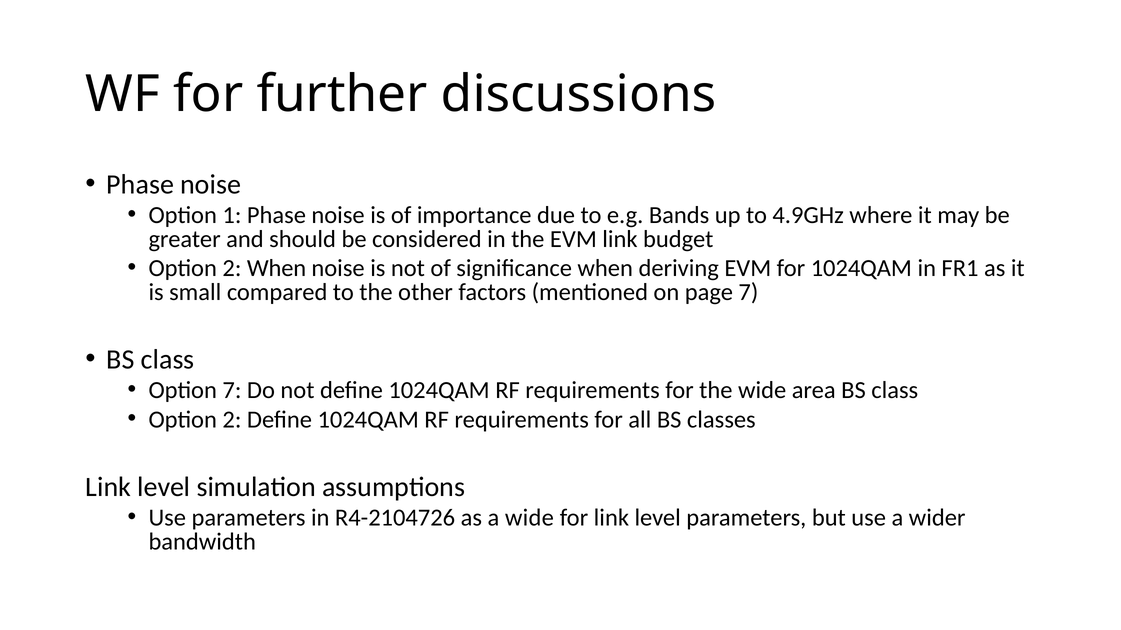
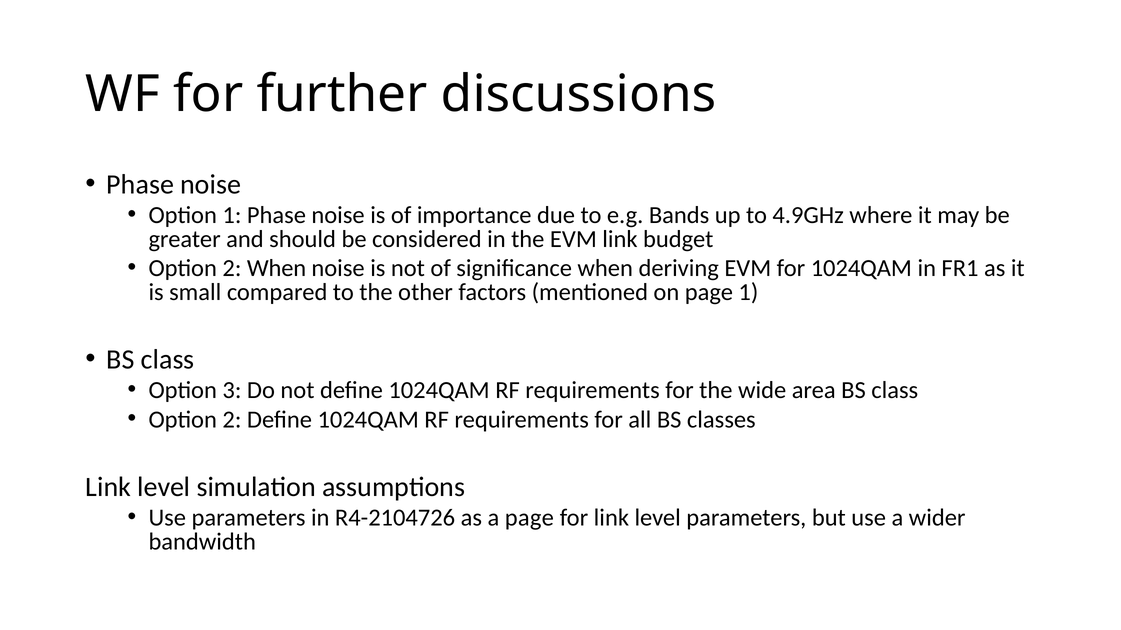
page 7: 7 -> 1
Option 7: 7 -> 3
a wide: wide -> page
